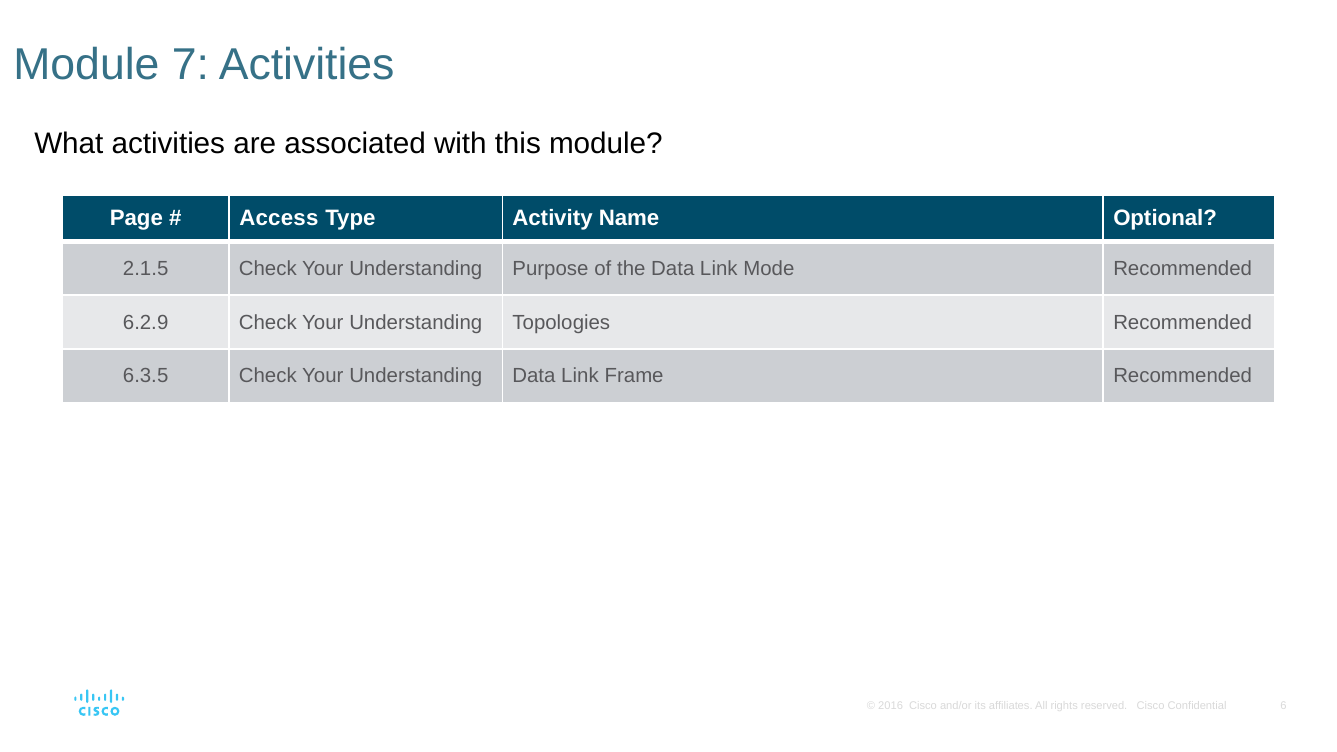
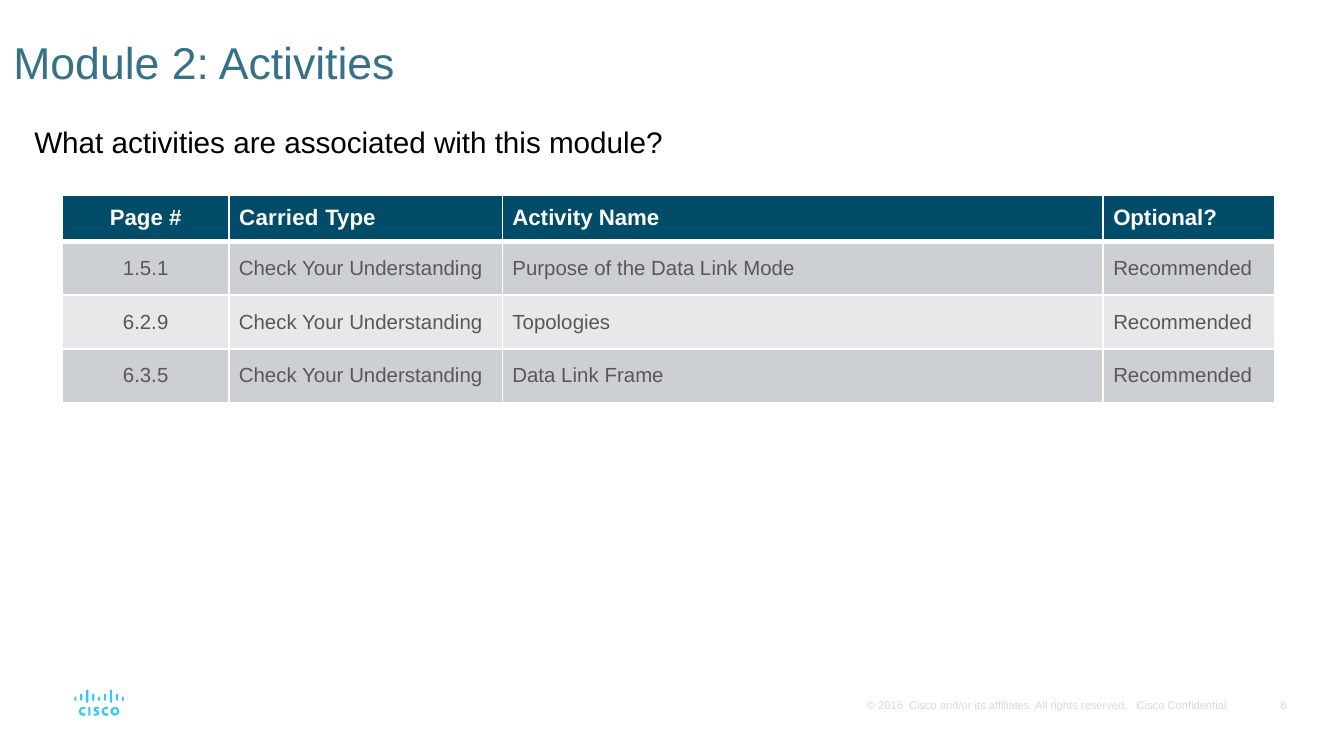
7: 7 -> 2
Access: Access -> Carried
2.1.5: 2.1.5 -> 1.5.1
